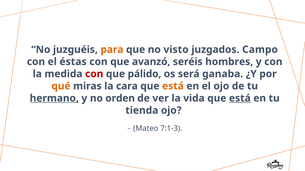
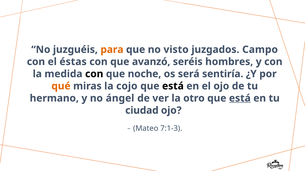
con at (94, 74) colour: red -> black
pálido: pálido -> noche
ganaba: ganaba -> sentiría
cara: cara -> cojo
está at (173, 86) colour: orange -> black
hermano underline: present -> none
orden: orden -> ángel
vida: vida -> otro
tienda: tienda -> ciudad
